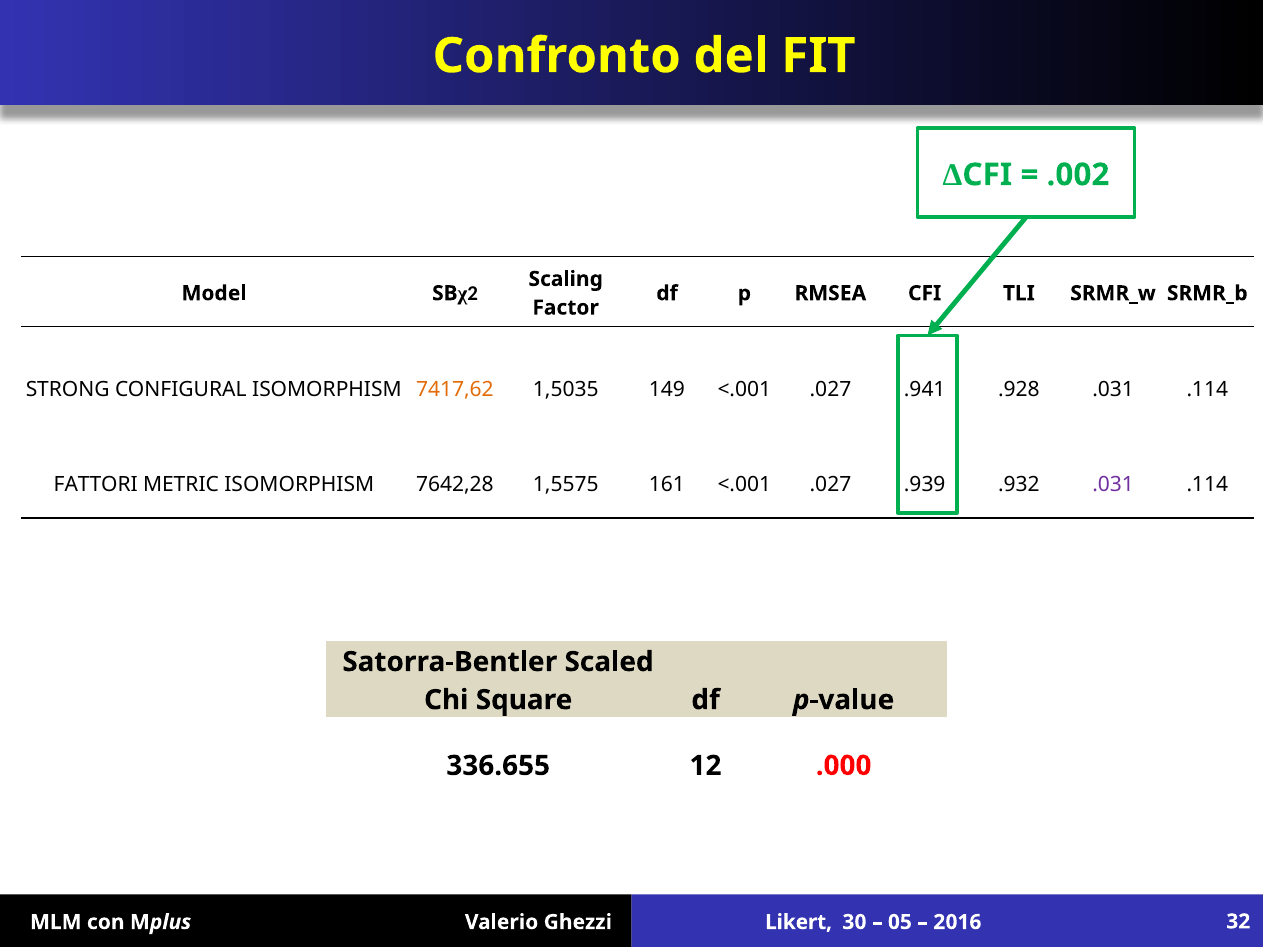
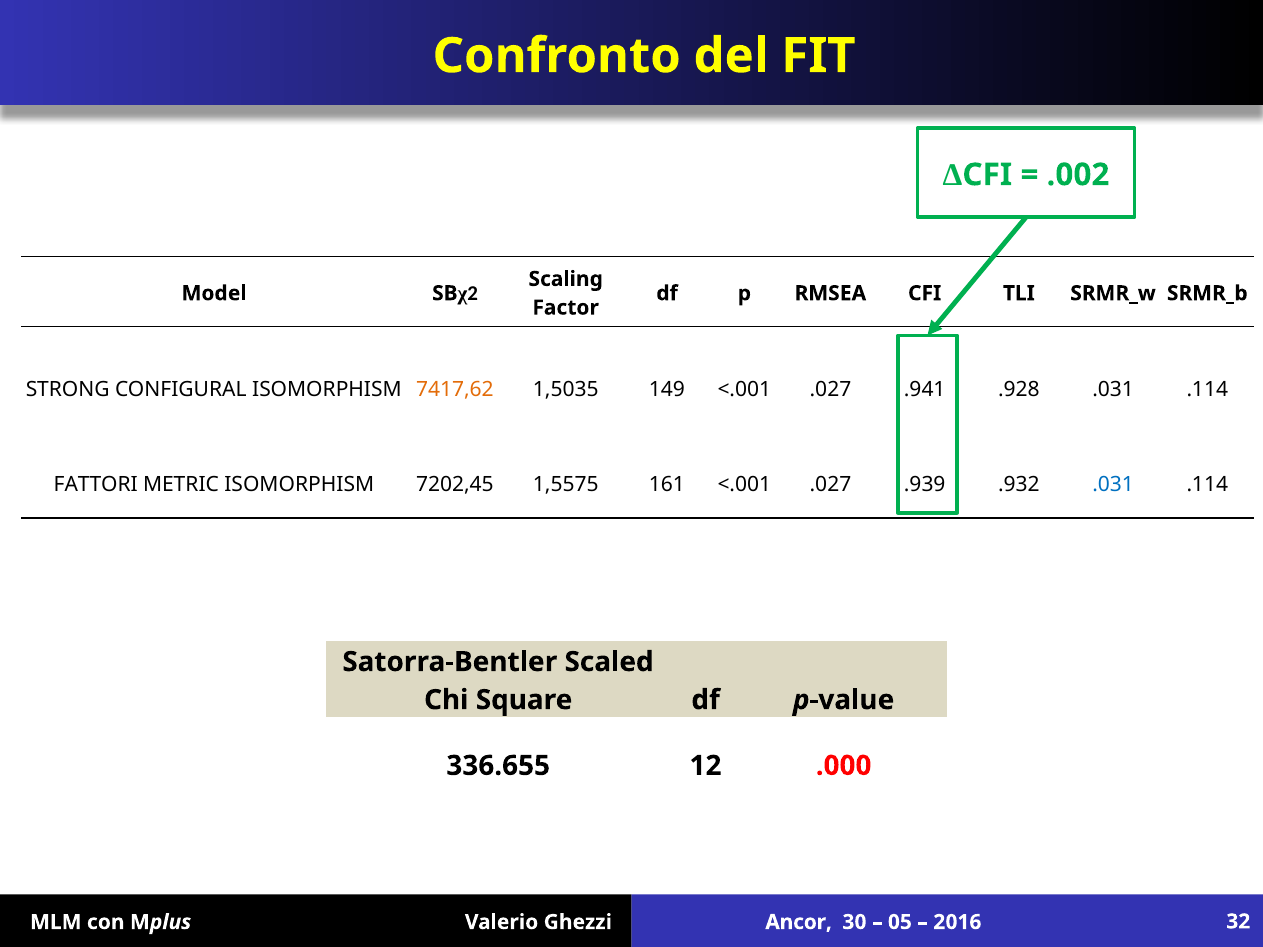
7642,28: 7642,28 -> 7202,45
.031 at (1113, 485) colour: purple -> blue
Likert: Likert -> Ancor
